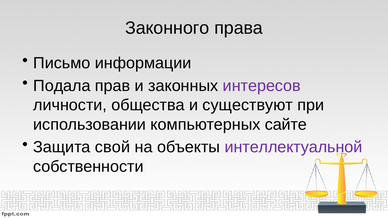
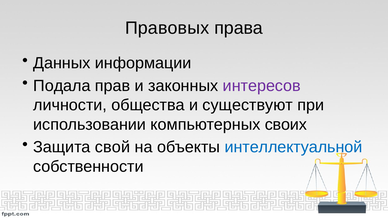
Законного: Законного -> Правовых
Письмо: Письмо -> Данных
сайте: сайте -> своих
интеллектуальной colour: purple -> blue
